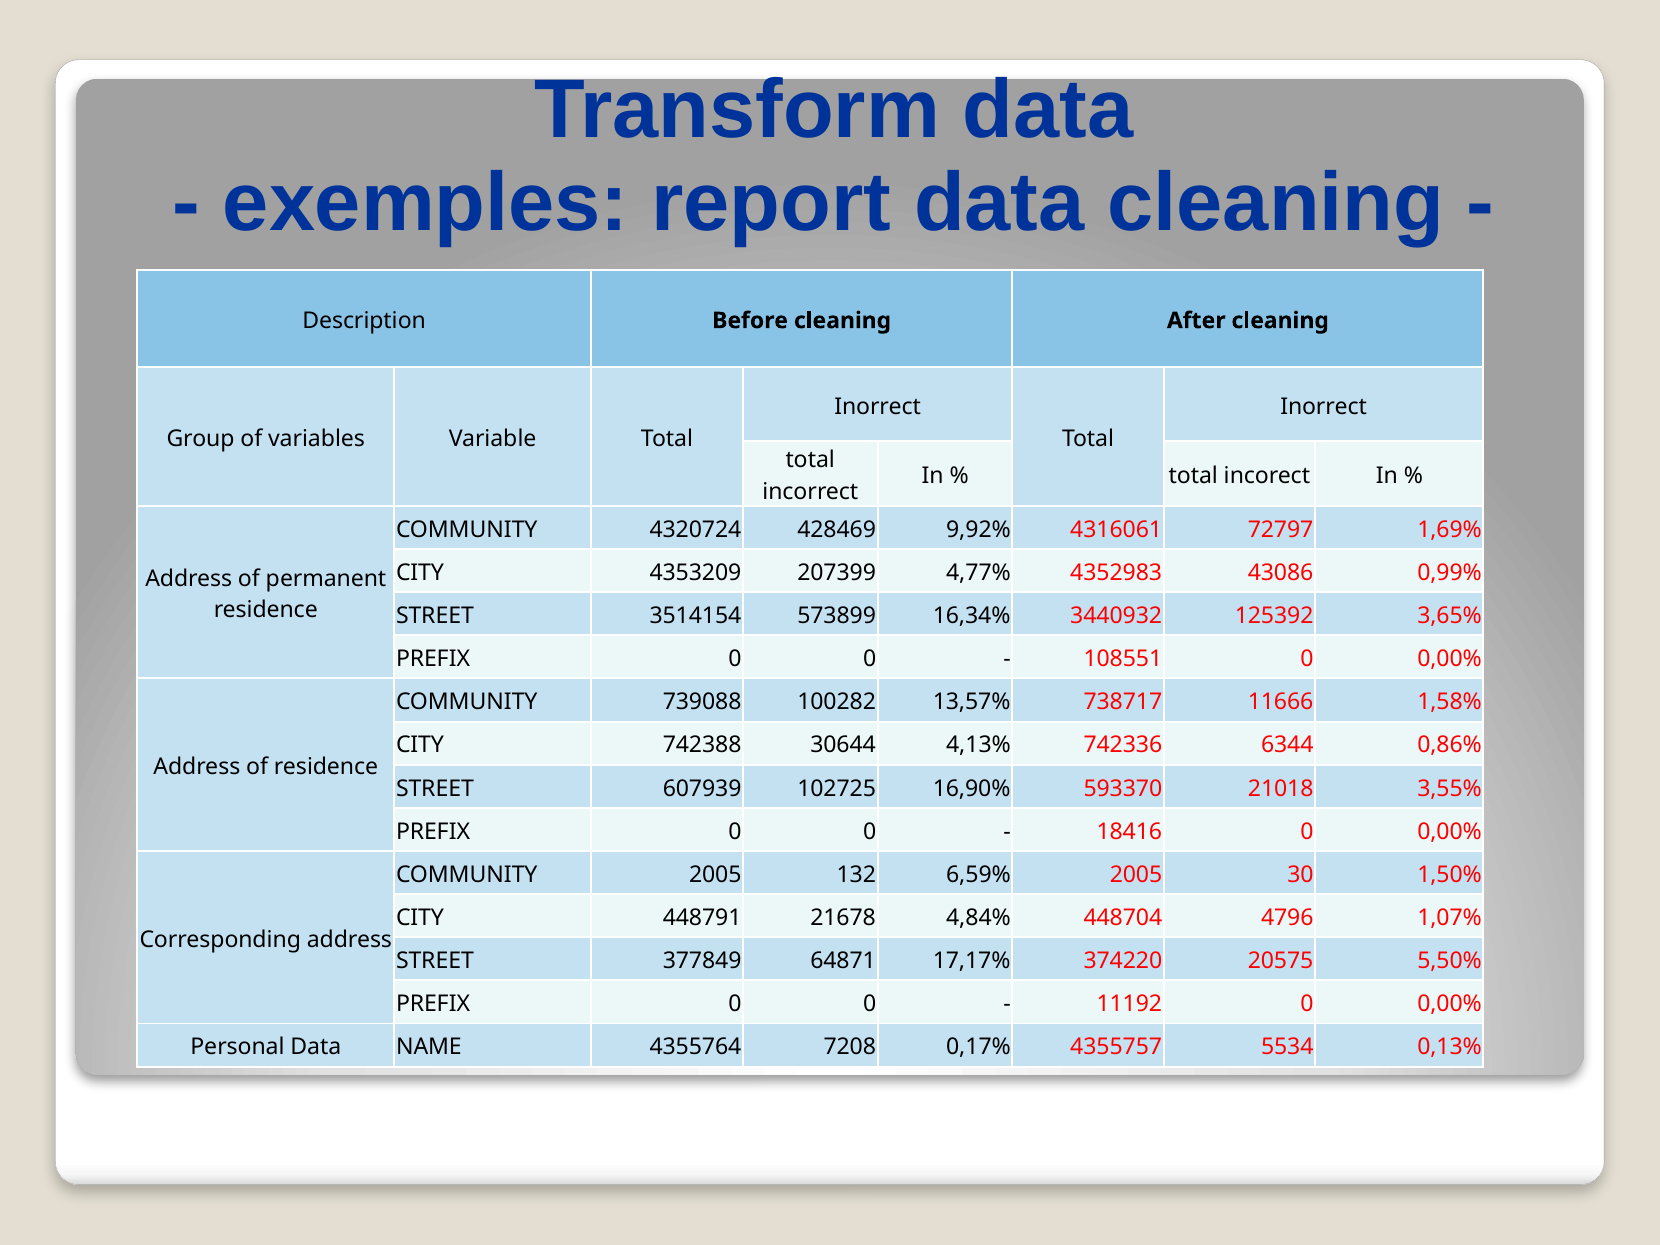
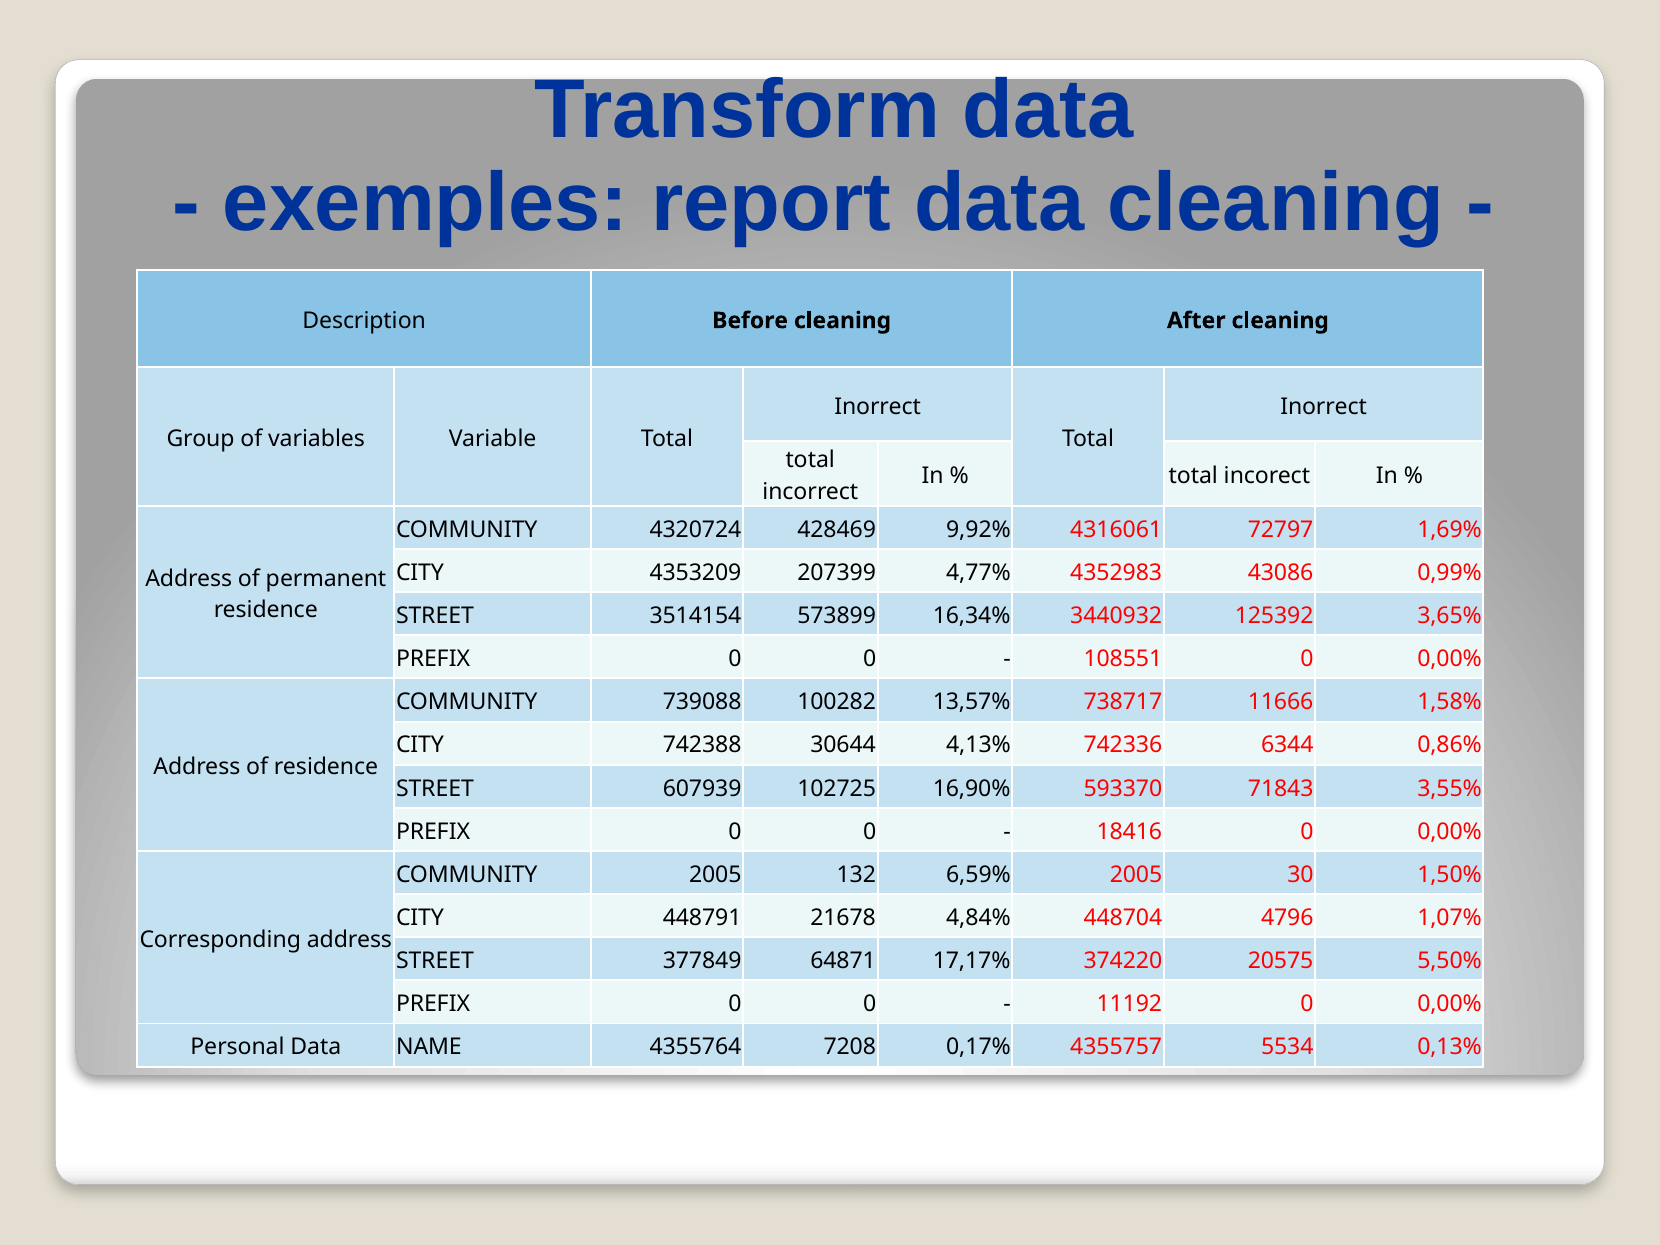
21018: 21018 -> 71843
